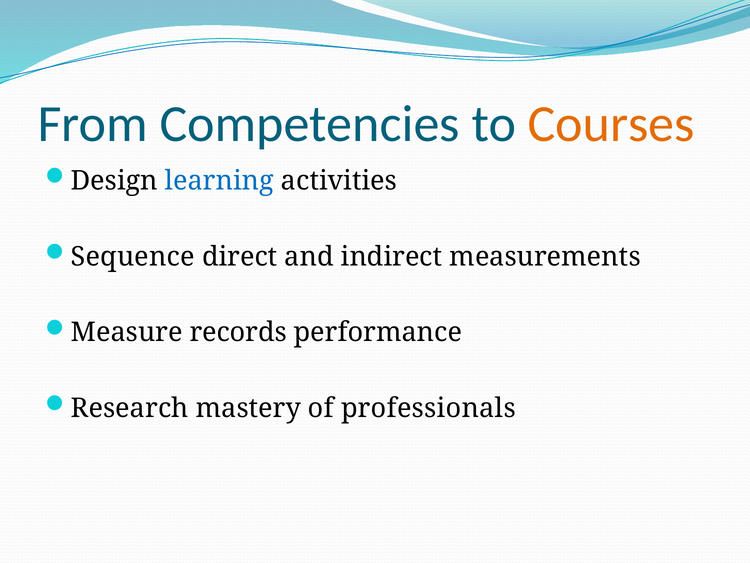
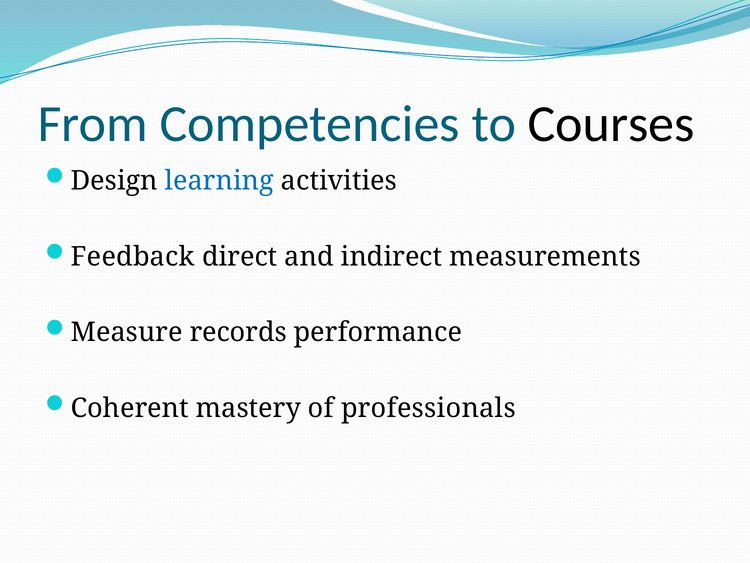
Courses colour: orange -> black
Sequence: Sequence -> Feedback
Research: Research -> Coherent
